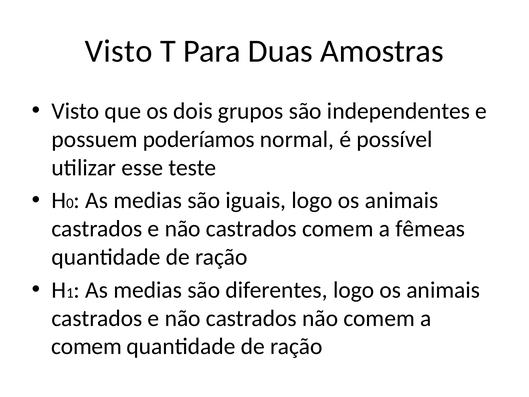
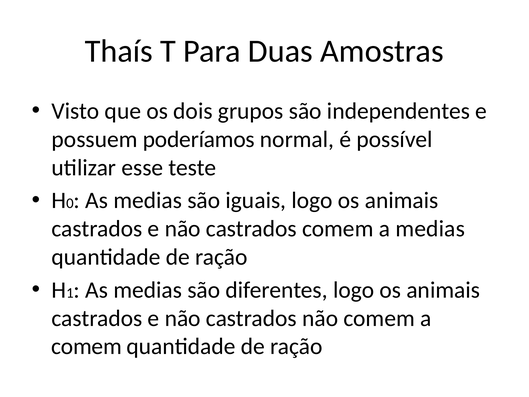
Visto at (119, 51): Visto -> Thaís
a fêmeas: fêmeas -> medias
